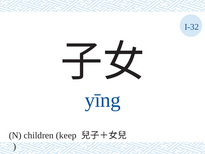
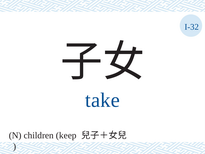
yīng: yīng -> take
